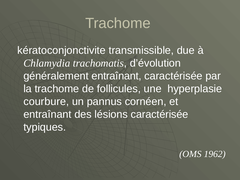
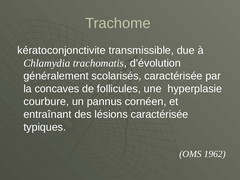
généralement entraînant: entraînant -> scolarisés
la trachome: trachome -> concaves
